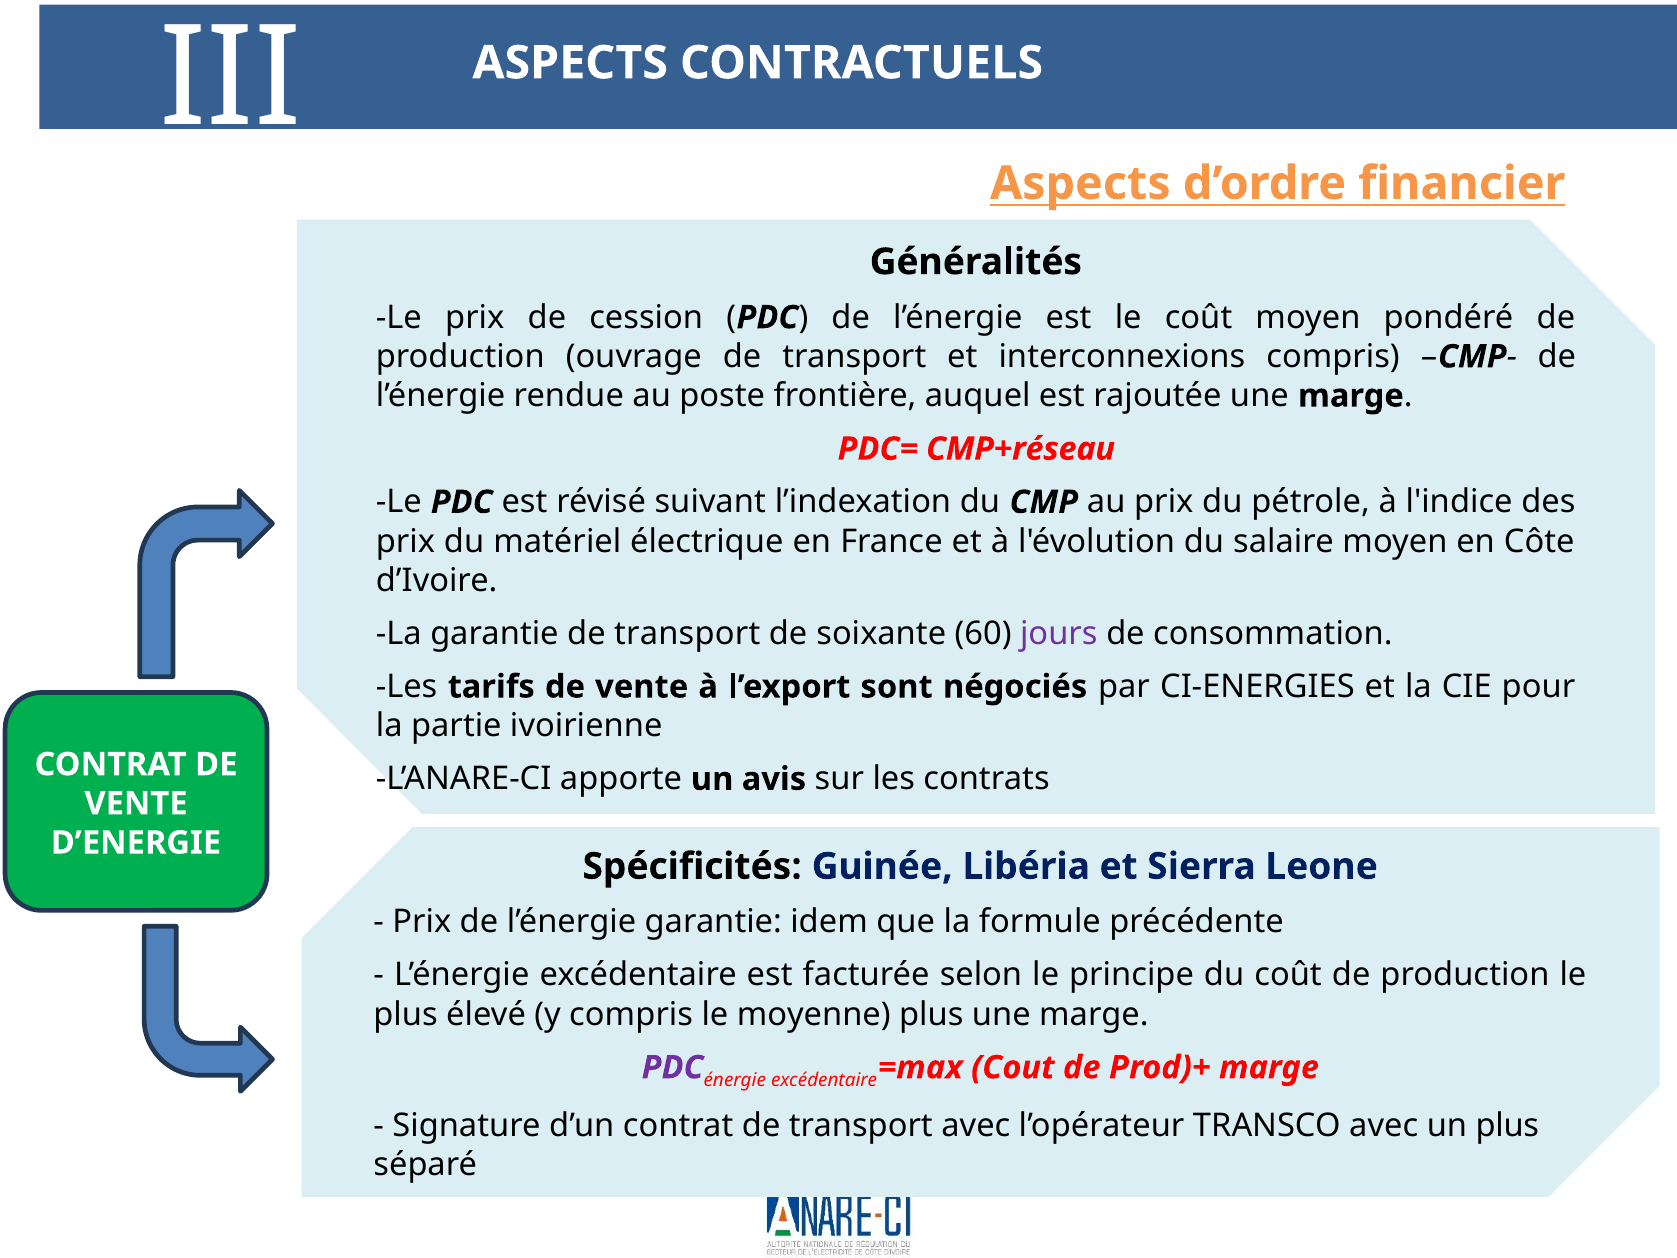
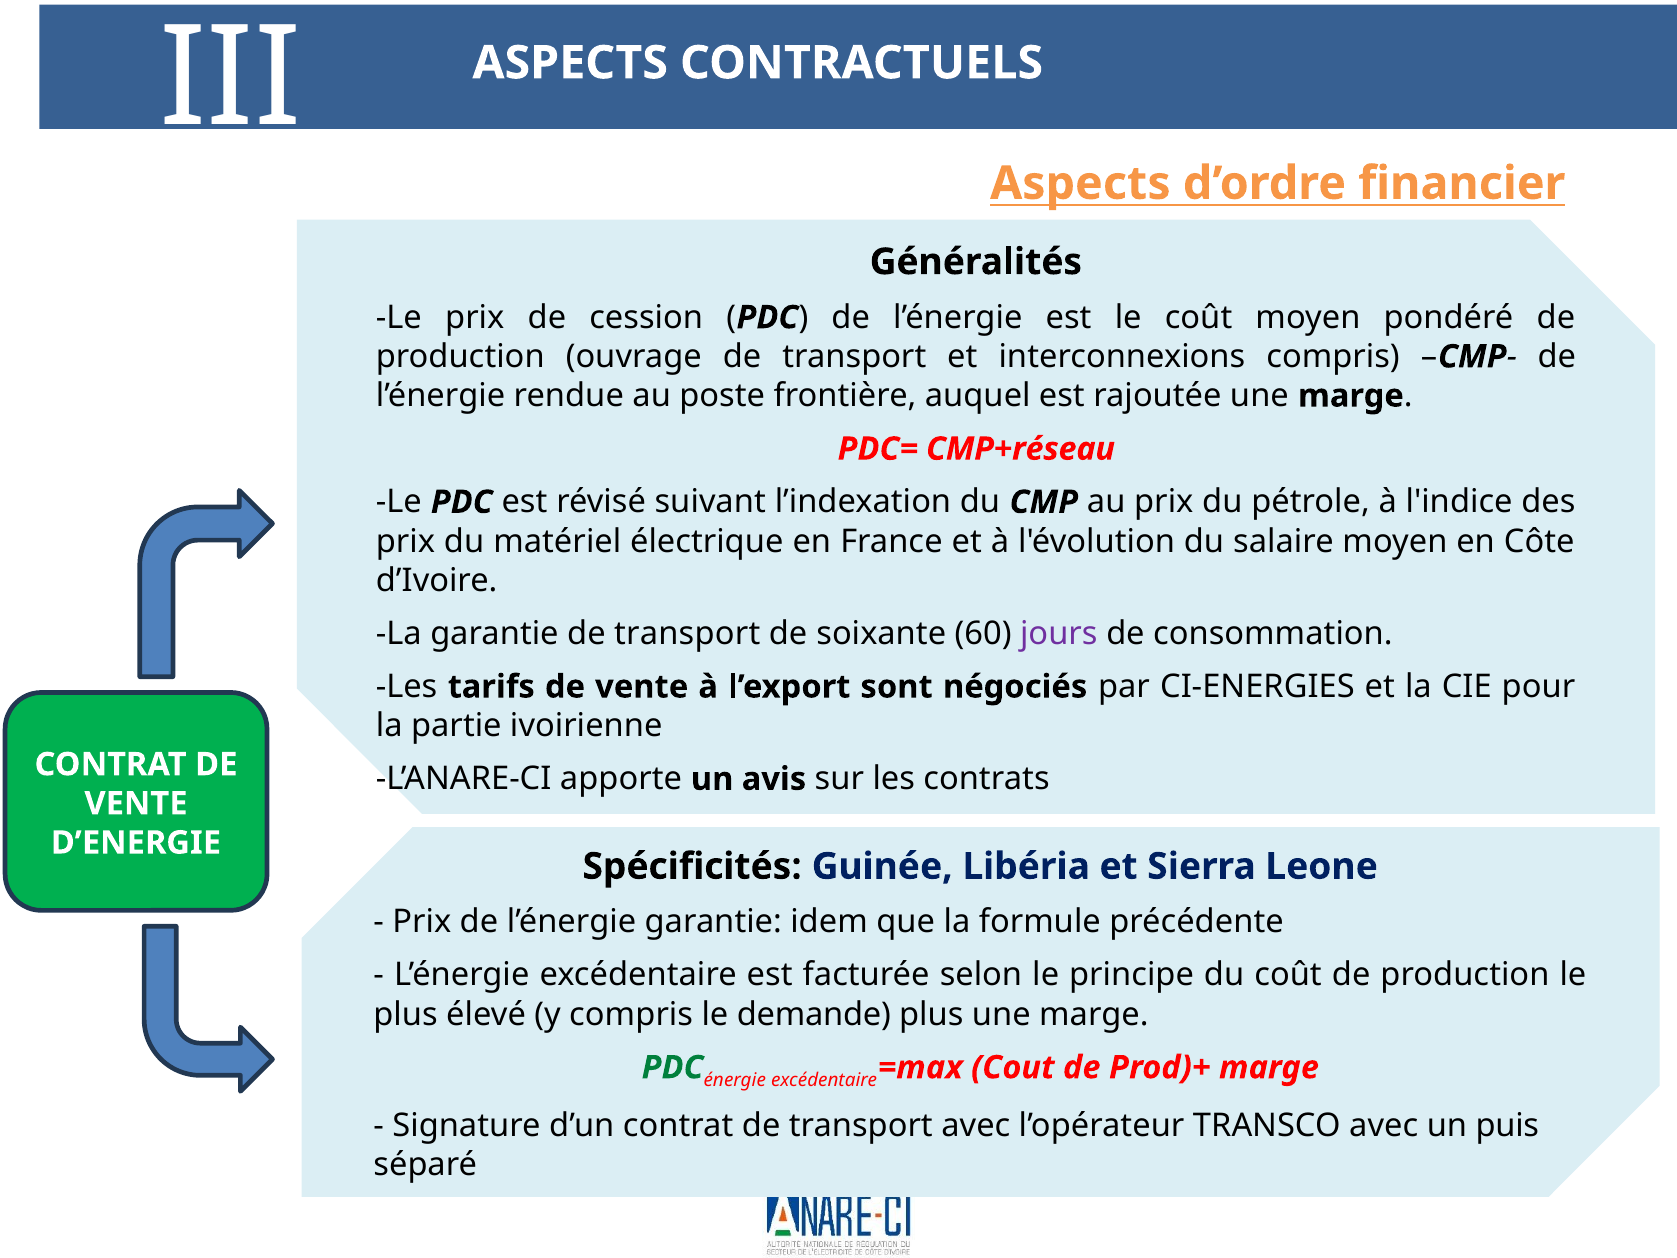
moyenne: moyenne -> demande
PDC at (673, 1067) colour: purple -> green
un plus: plus -> puis
